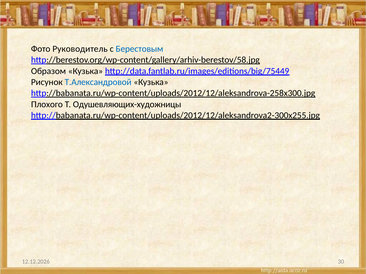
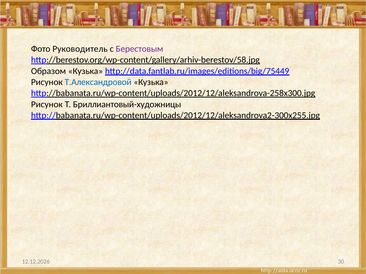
Берестовым colour: blue -> purple
Плохого at (47, 105): Плохого -> Рисунок
Одушевляющих-художницы: Одушевляющих-художницы -> Бриллиантовый-художницы
